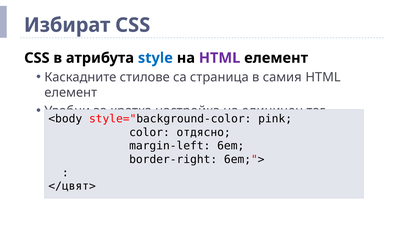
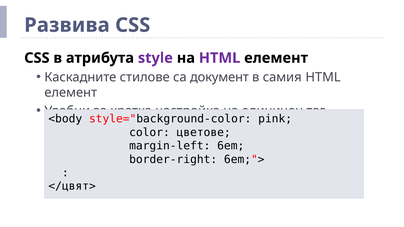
Избират: Избират -> Развива
style colour: blue -> purple
страница: страница -> документ
отдясно: отдясно -> цветове
